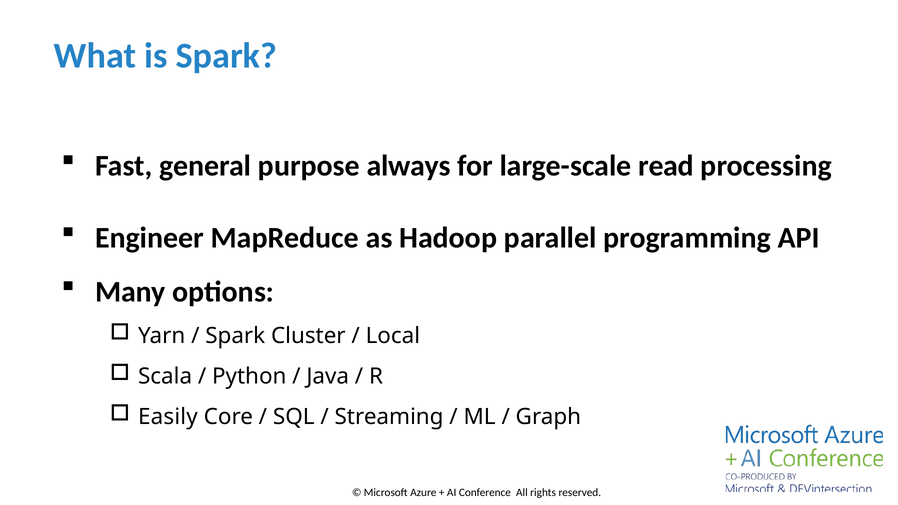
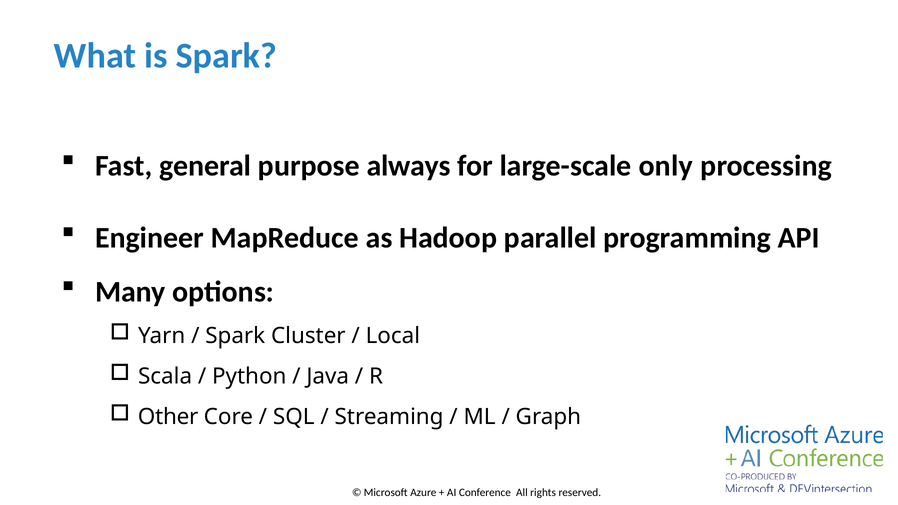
read: read -> only
Easily: Easily -> Other
